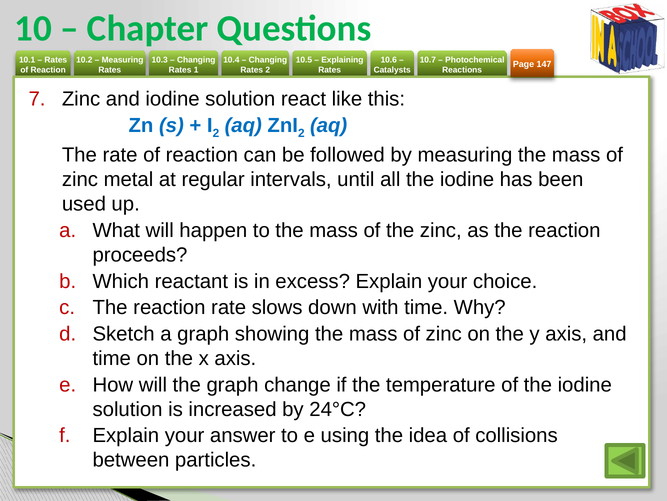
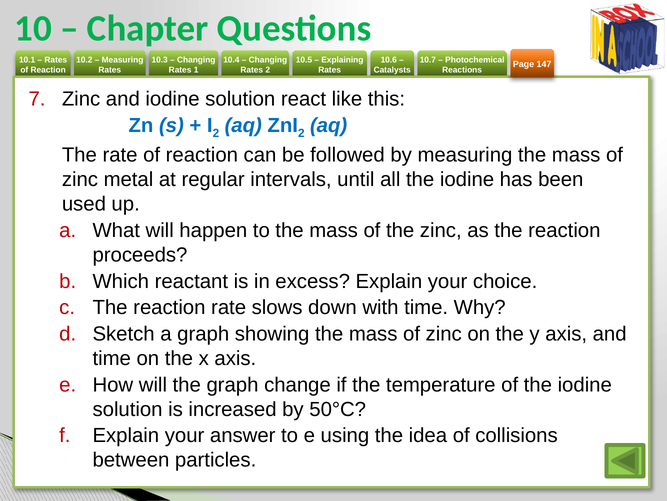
24°C: 24°C -> 50°C
